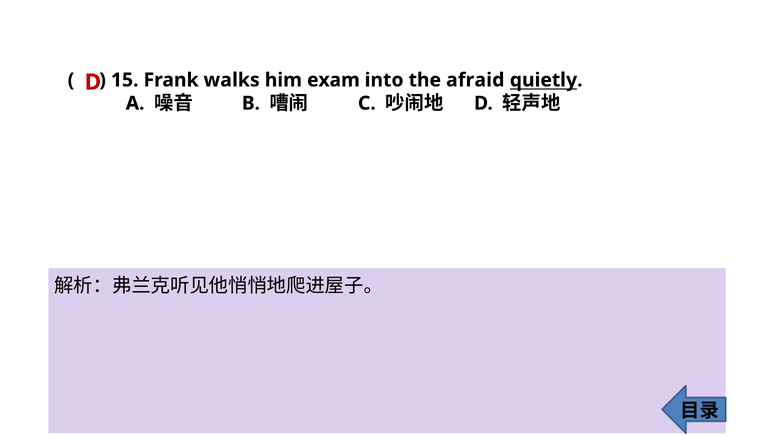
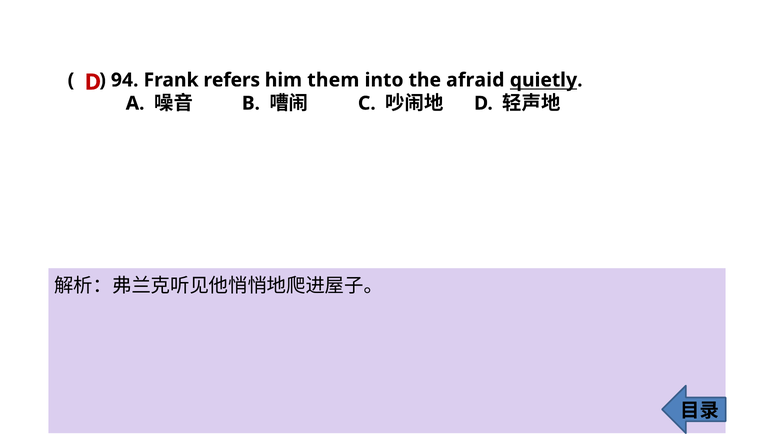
15: 15 -> 94
walks: walks -> refers
exam: exam -> them
